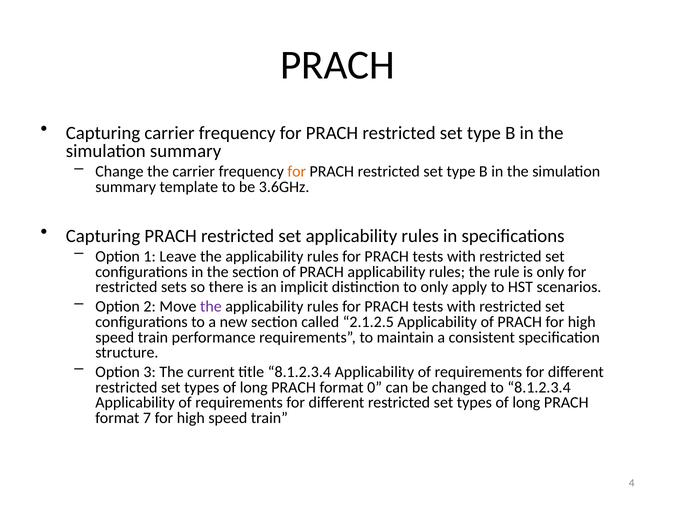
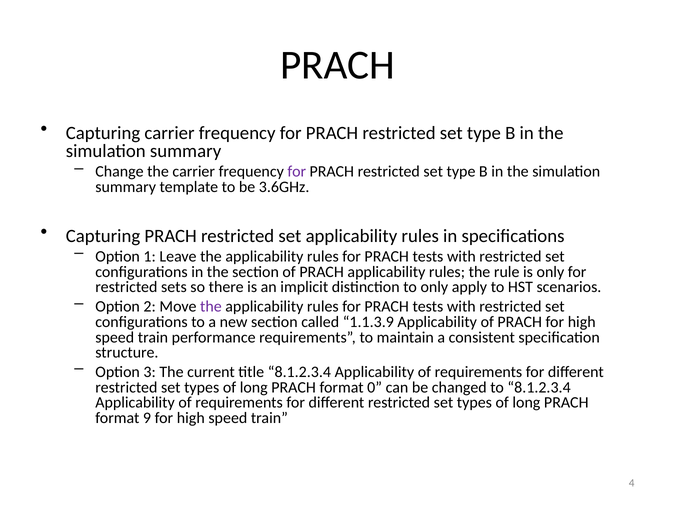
for at (297, 172) colour: orange -> purple
2.1.2.5: 2.1.2.5 -> 1.1.3.9
7: 7 -> 9
